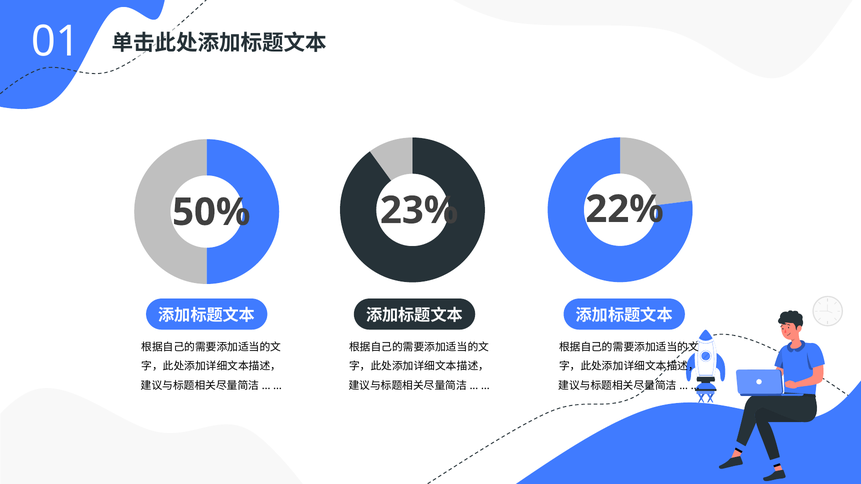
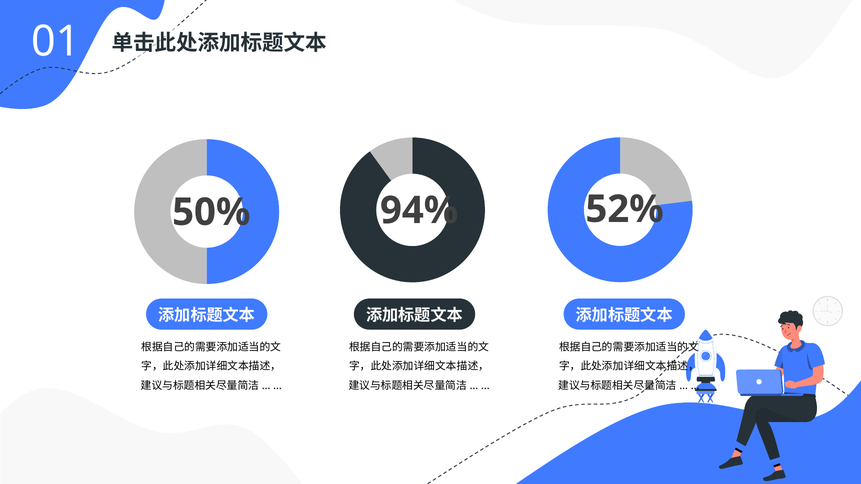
23%: 23% -> 94%
22%: 22% -> 52%
